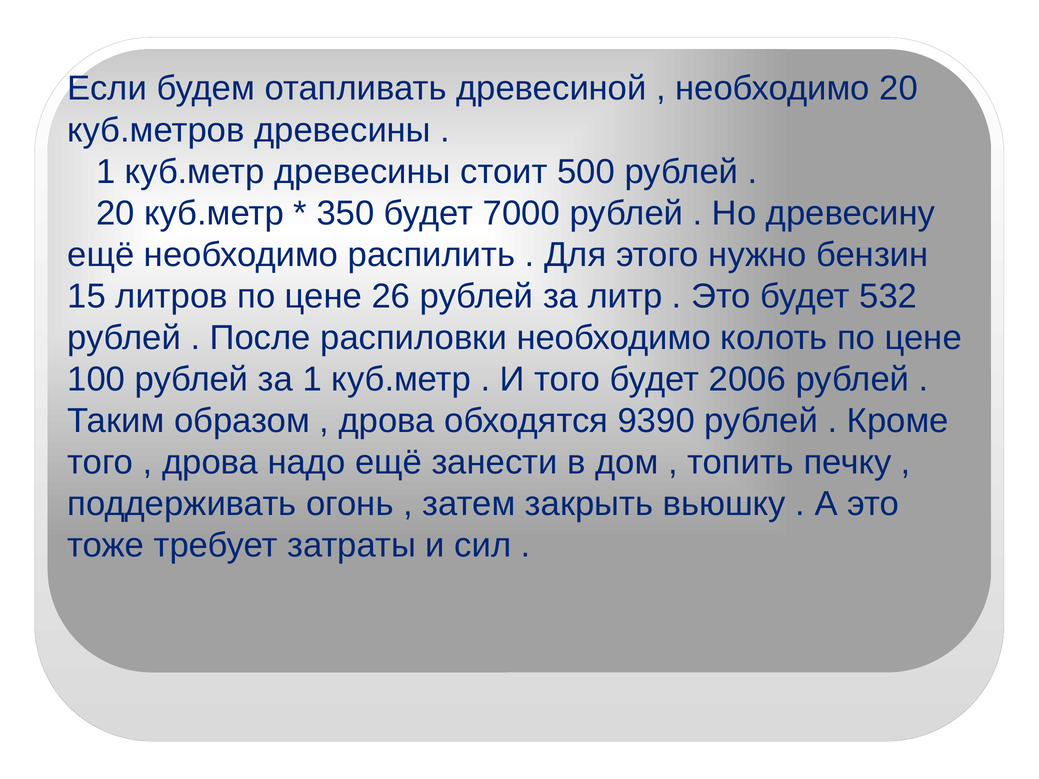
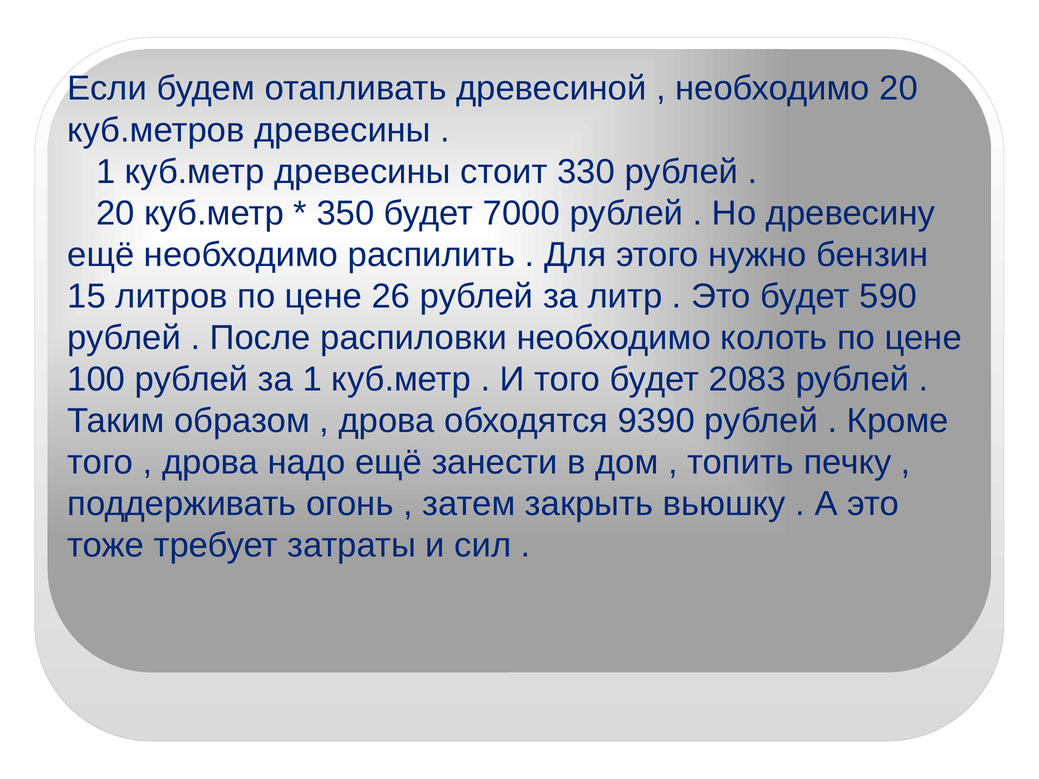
500: 500 -> 330
532: 532 -> 590
2006: 2006 -> 2083
